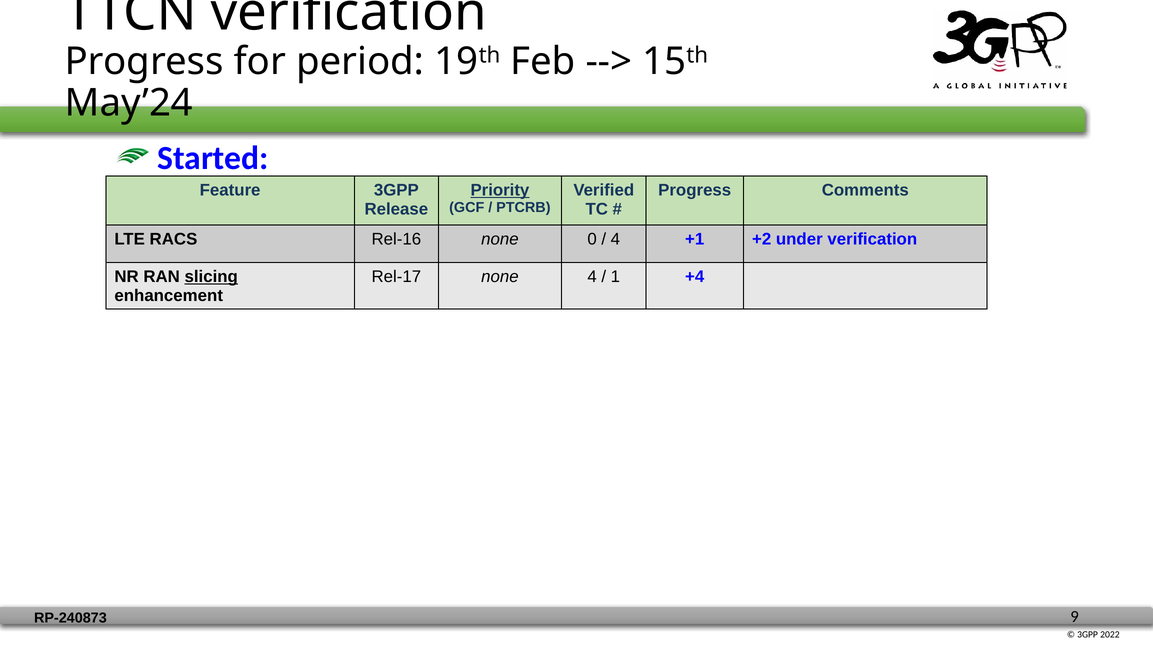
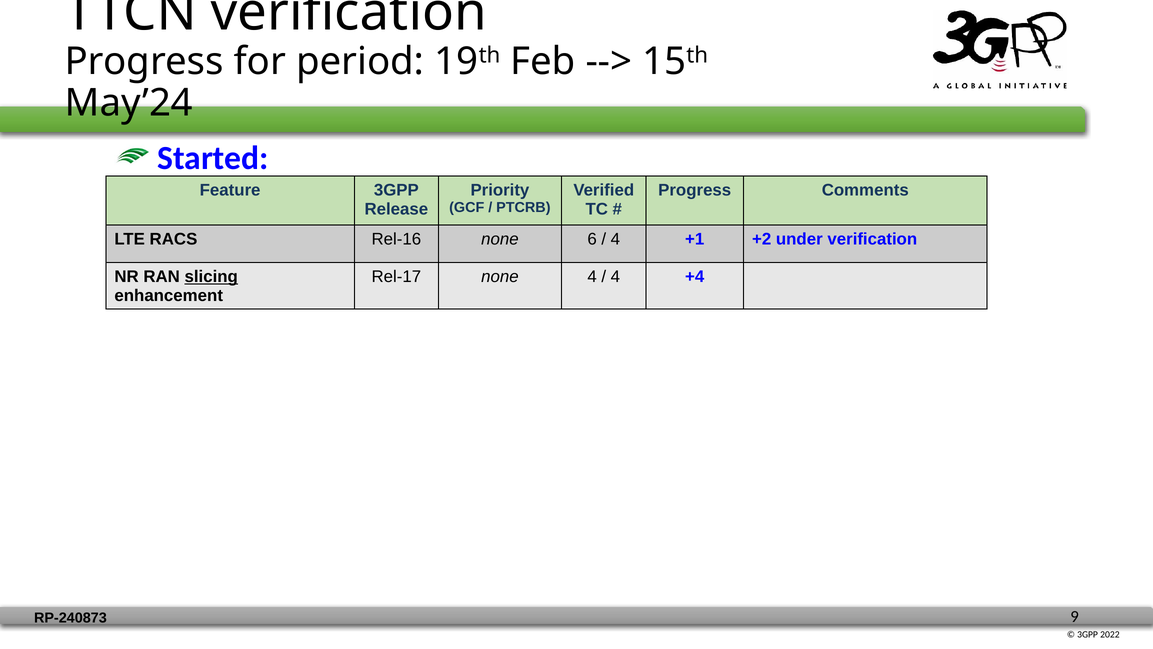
Priority underline: present -> none
0: 0 -> 6
1 at (615, 276): 1 -> 4
